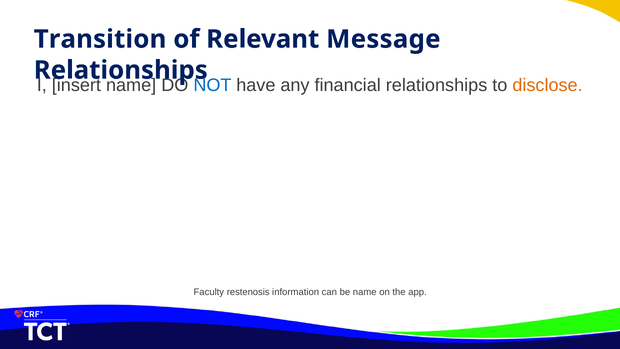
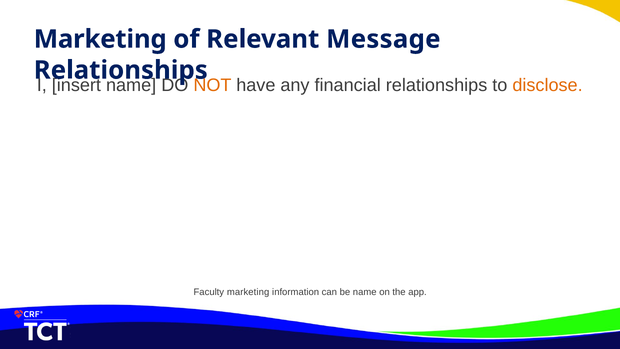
Transition at (100, 39): Transition -> Marketing
NOT colour: blue -> orange
Faculty restenosis: restenosis -> marketing
